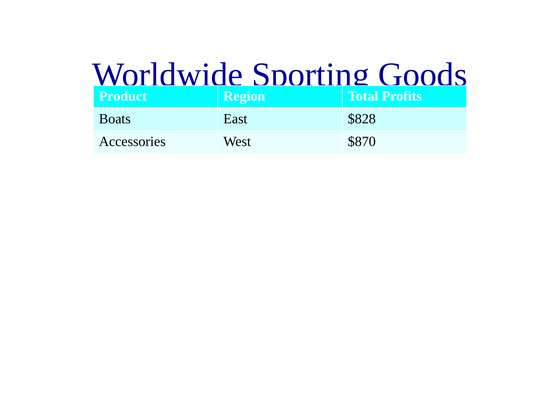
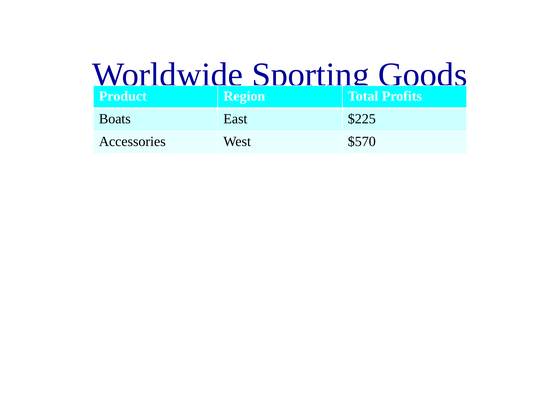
$828: $828 -> $225
$870: $870 -> $570
